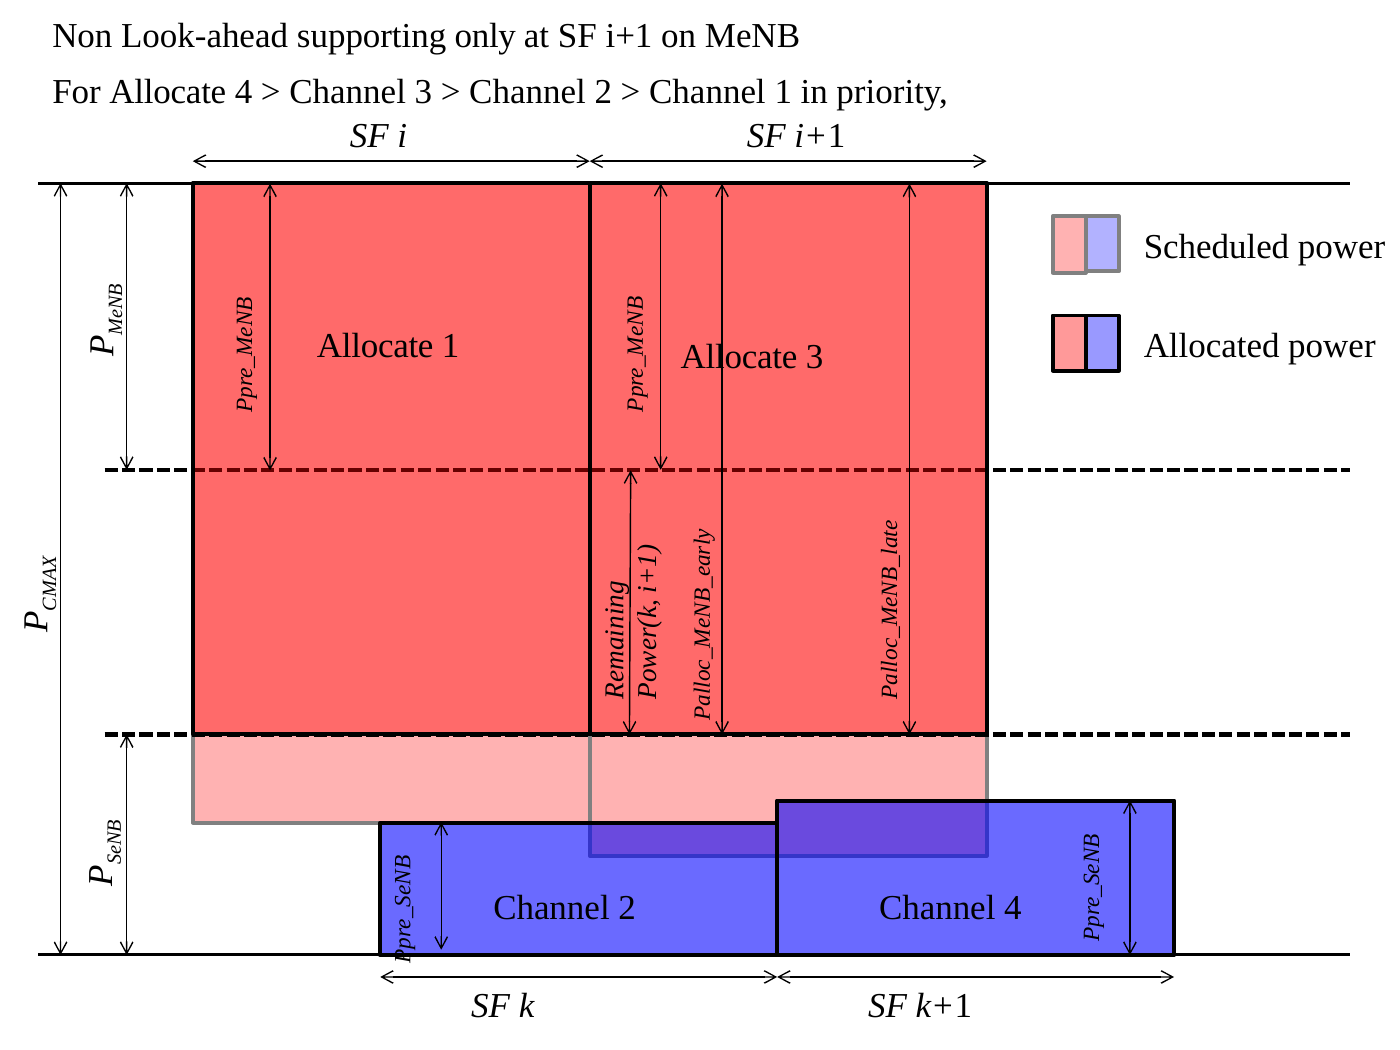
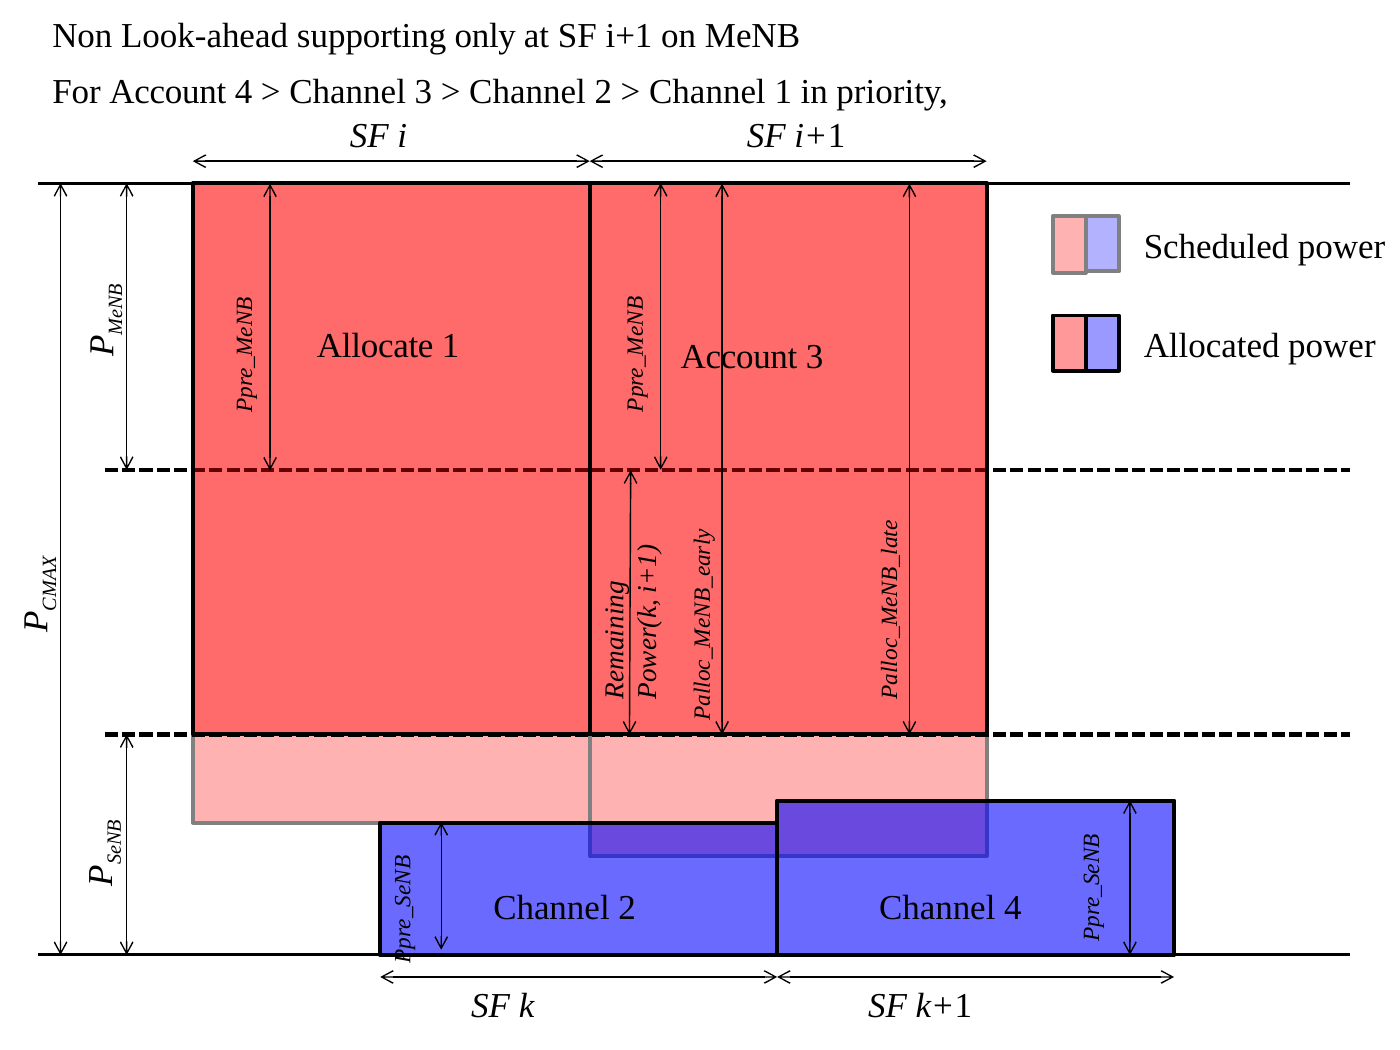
For Allocate: Allocate -> Account
Allocate at (739, 357): Allocate -> Account
